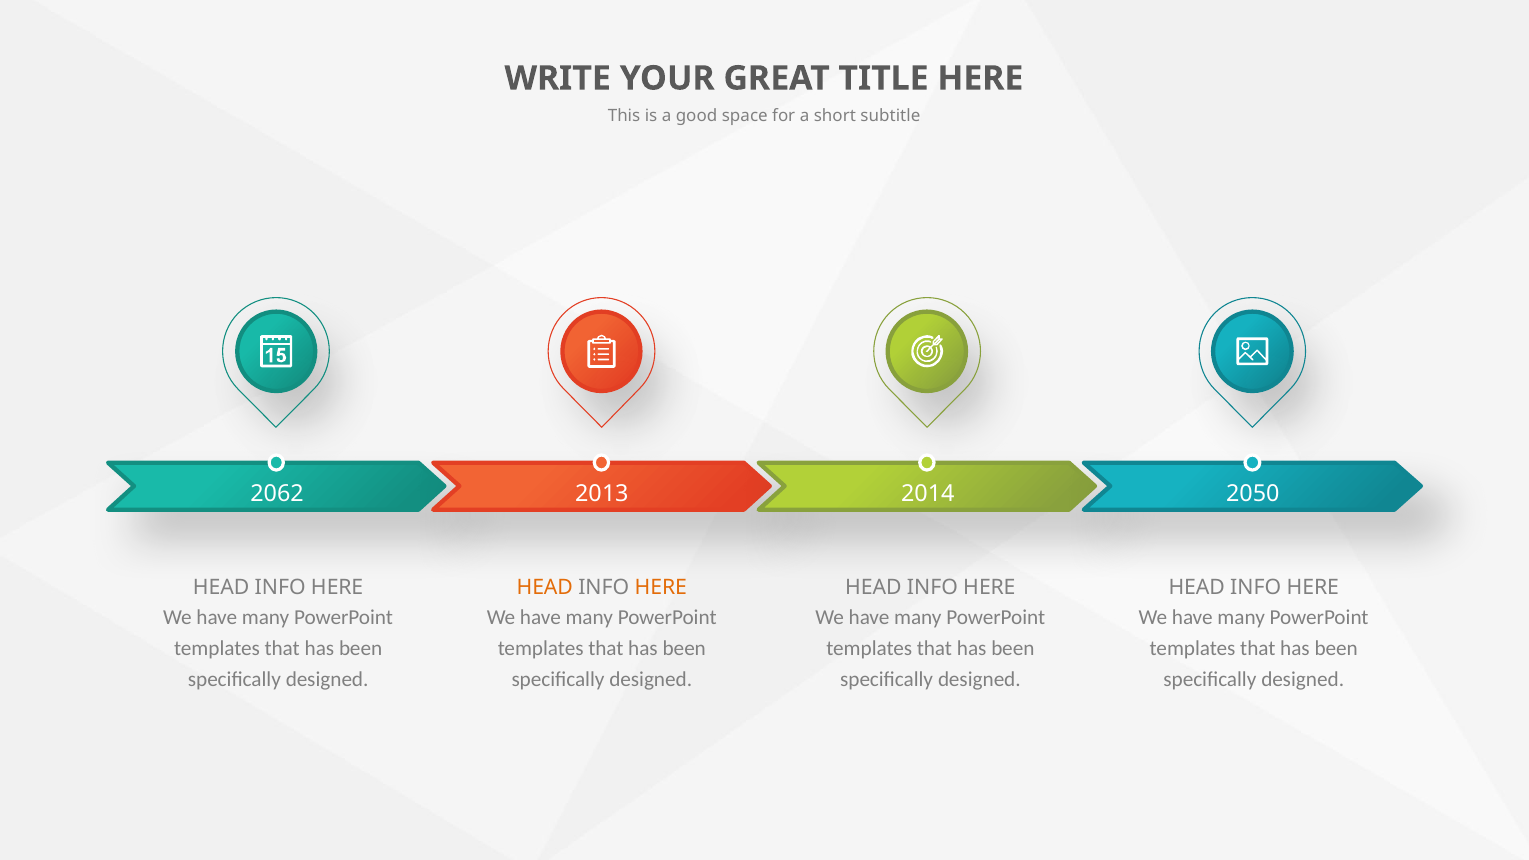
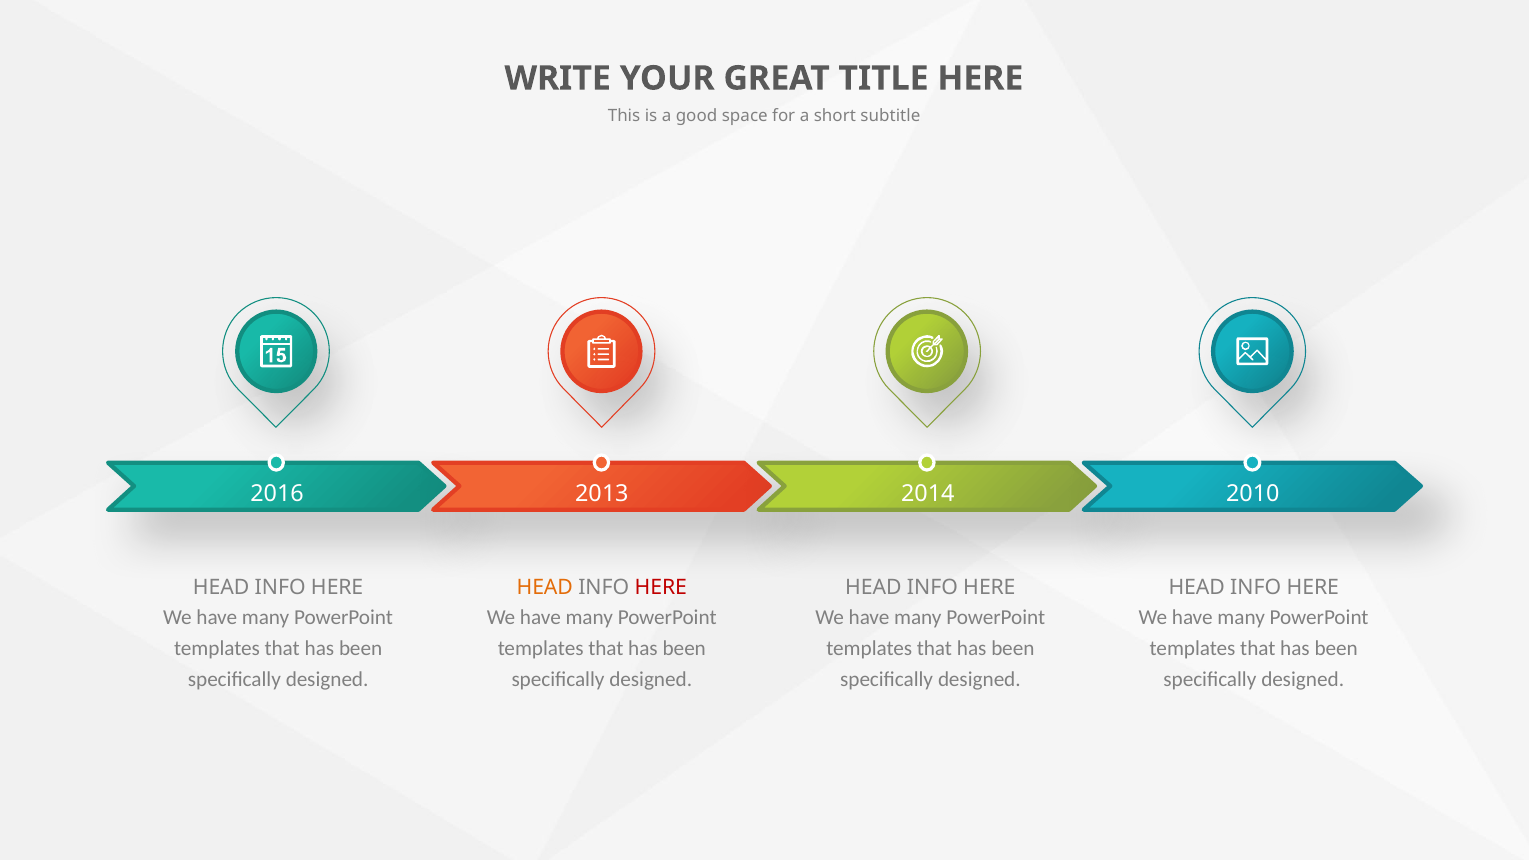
2062: 2062 -> 2016
2050: 2050 -> 2010
HERE at (661, 587) colour: orange -> red
